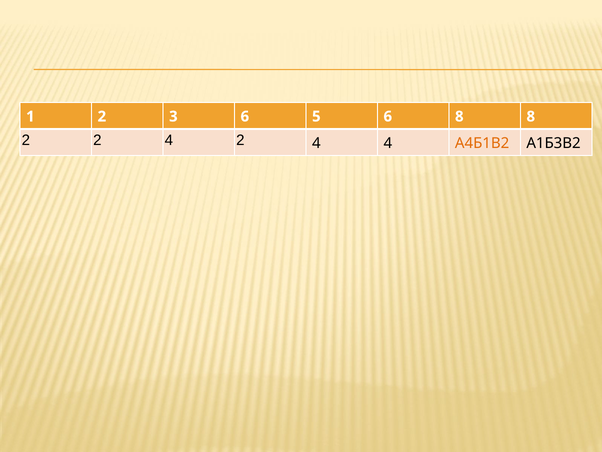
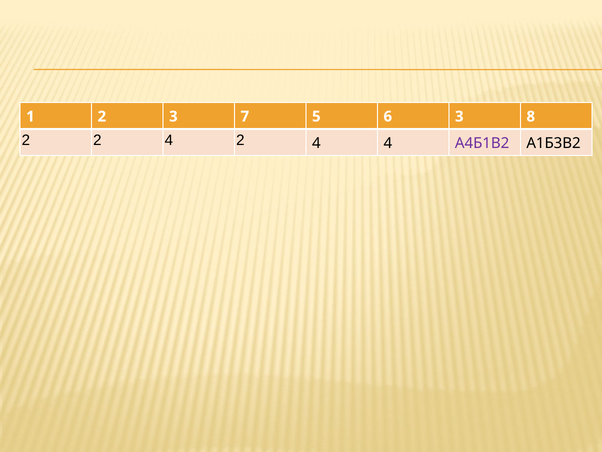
3 6: 6 -> 7
6 8: 8 -> 3
А4Б1В2 colour: orange -> purple
